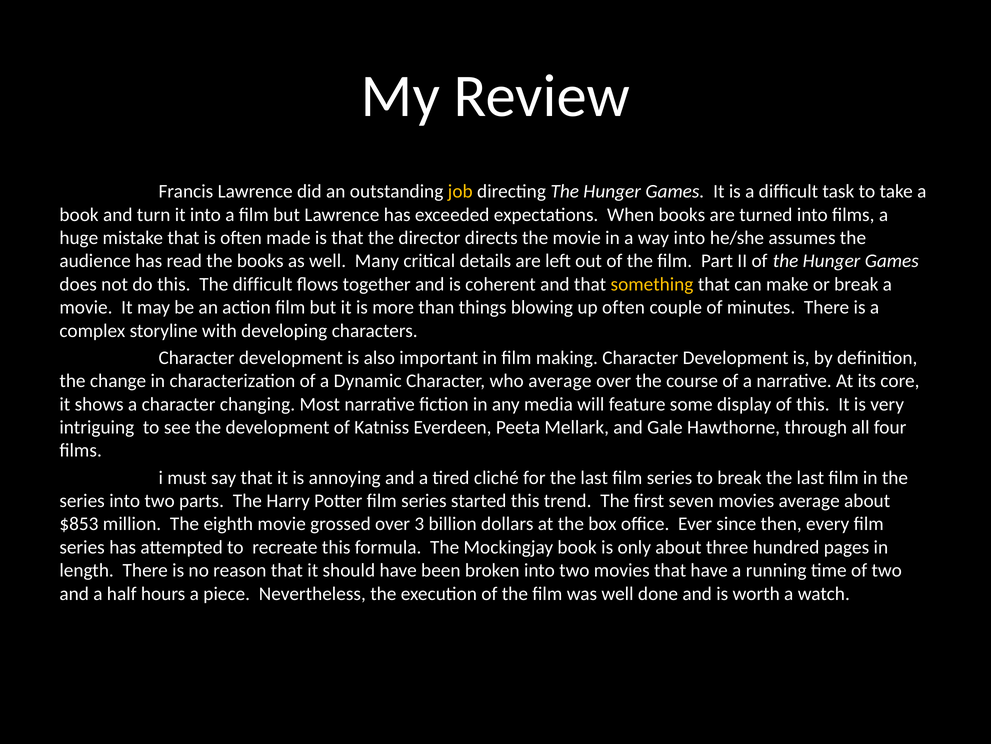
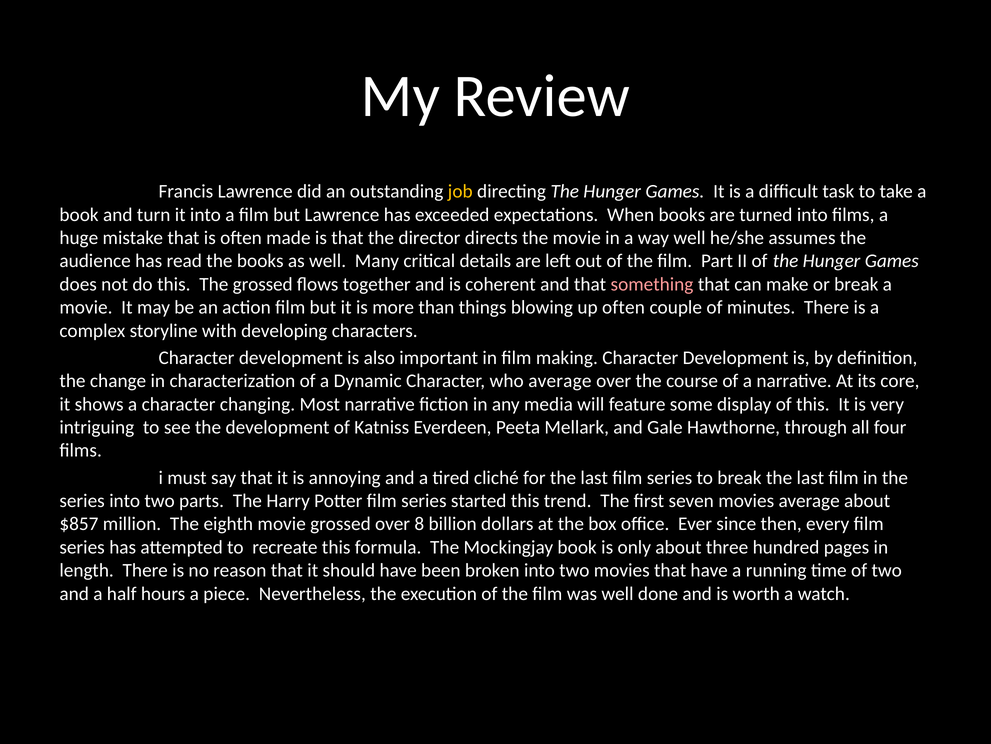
way into: into -> well
The difficult: difficult -> grossed
something colour: yellow -> pink
$853: $853 -> $857
3: 3 -> 8
